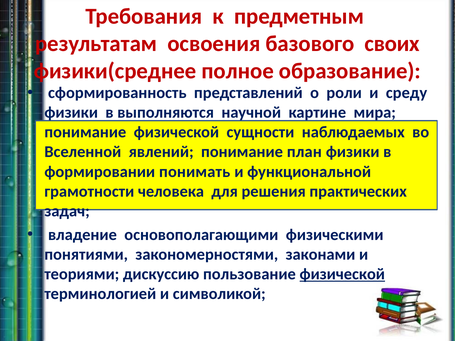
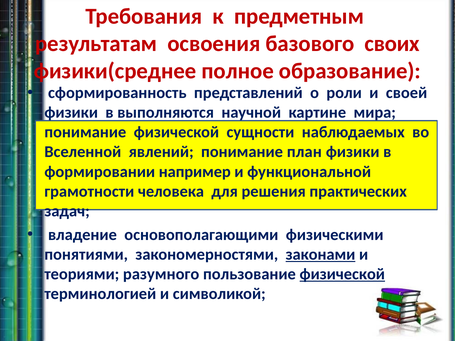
среду: среду -> своей
понимать: понимать -> например
законами underline: none -> present
дискуссию: дискуссию -> разумного
